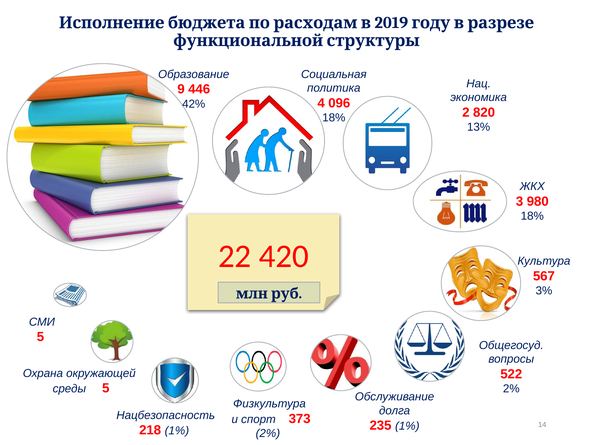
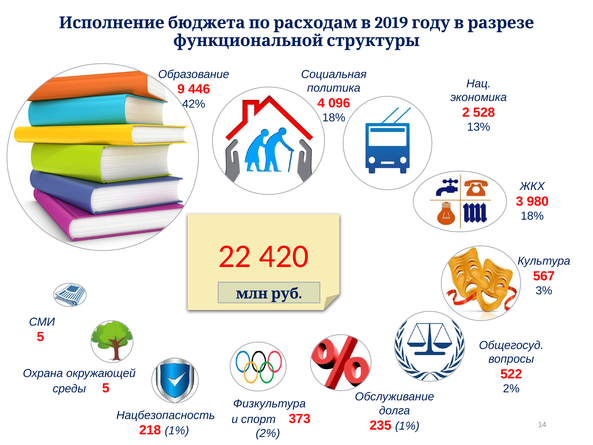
820: 820 -> 528
